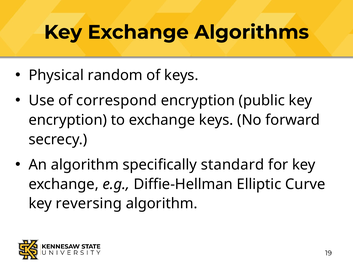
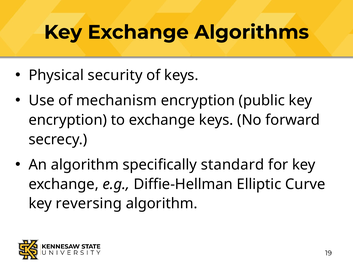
random: random -> security
correspond: correspond -> mechanism
